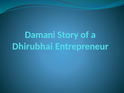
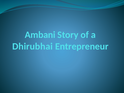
Damani: Damani -> Ambani
